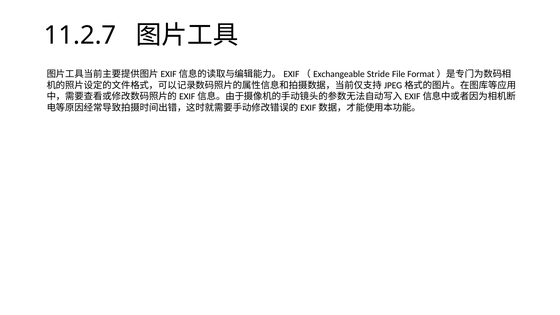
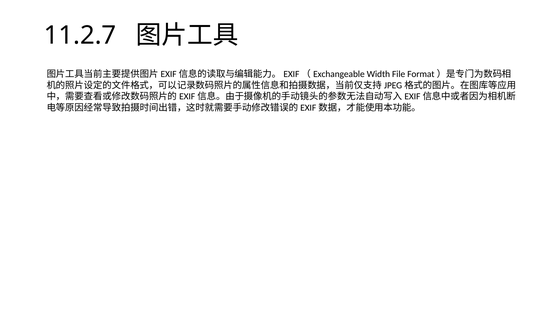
Stride: Stride -> Width
